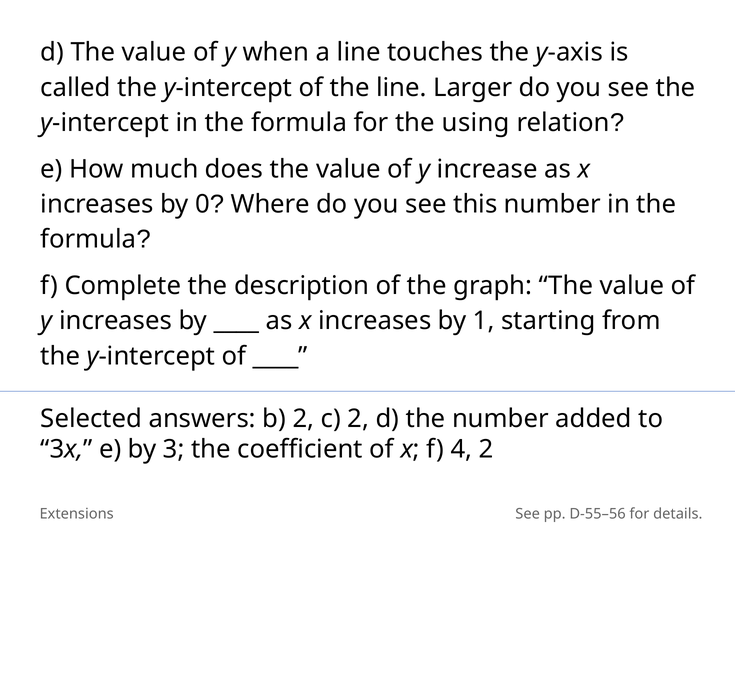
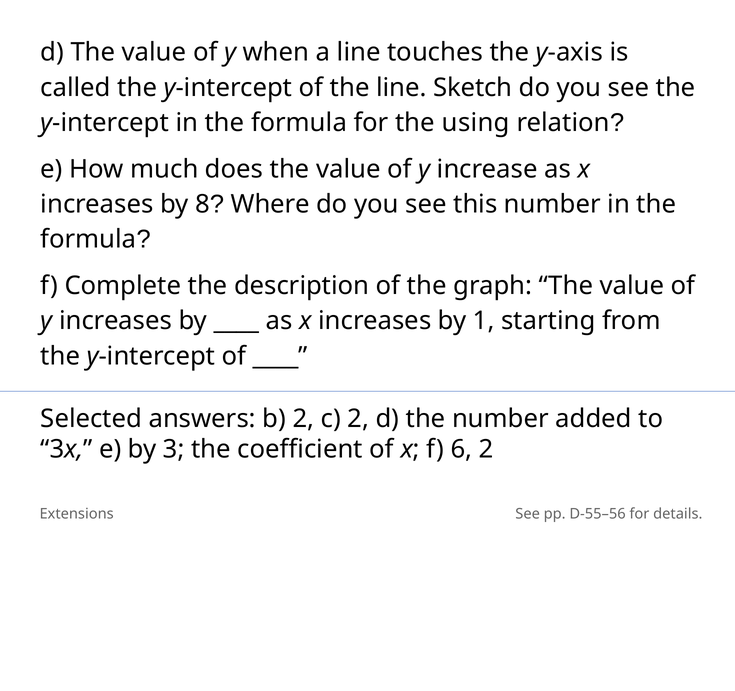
Larger: Larger -> Sketch
0: 0 -> 8
4: 4 -> 6
